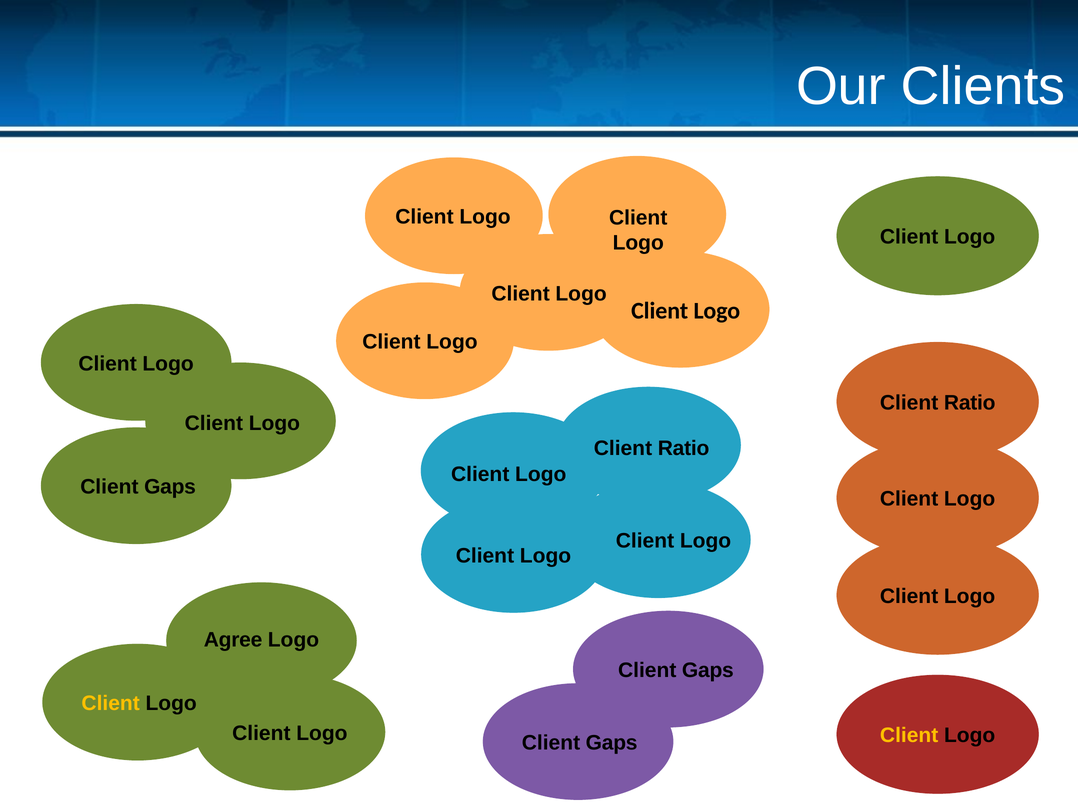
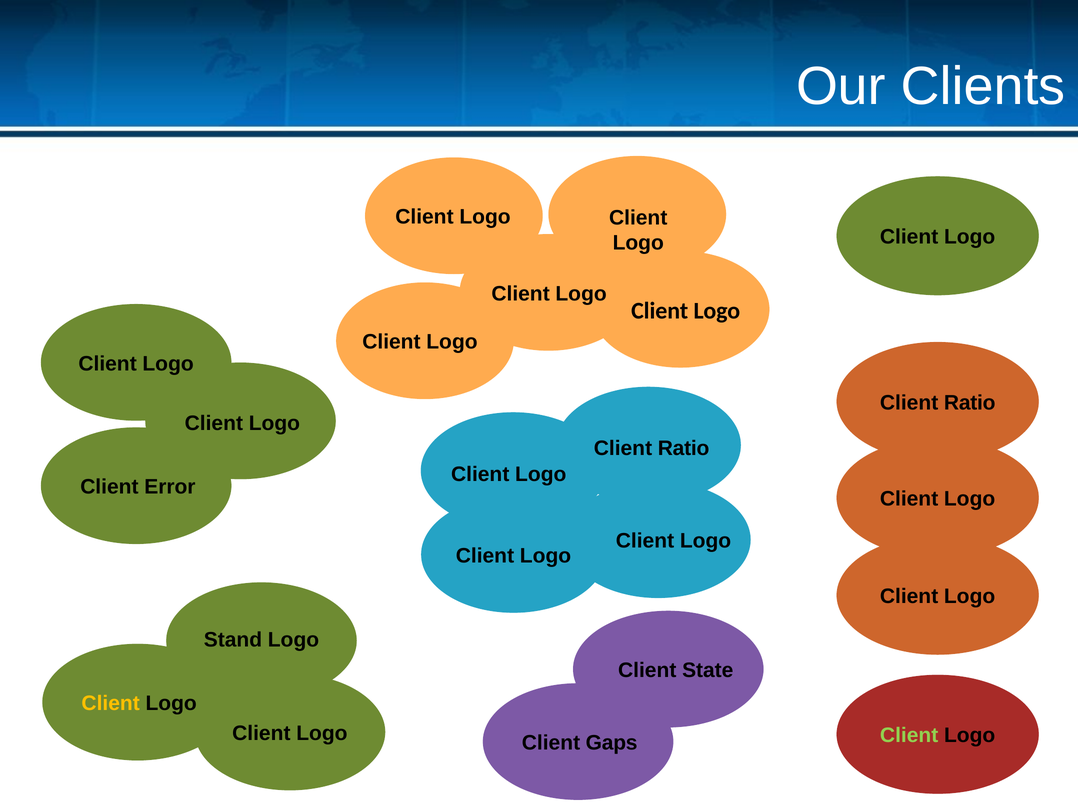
Gaps at (170, 487): Gaps -> Error
Agree: Agree -> Stand
Gaps at (708, 671): Gaps -> State
Client at (909, 736) colour: yellow -> light green
